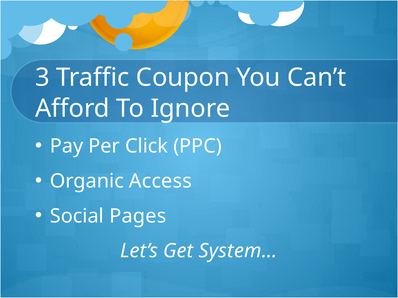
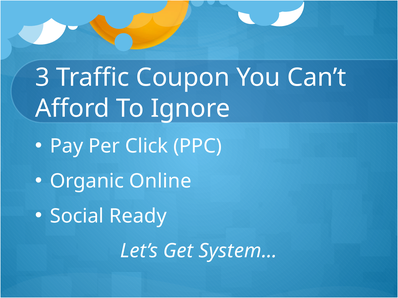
Access: Access -> Online
Pages: Pages -> Ready
